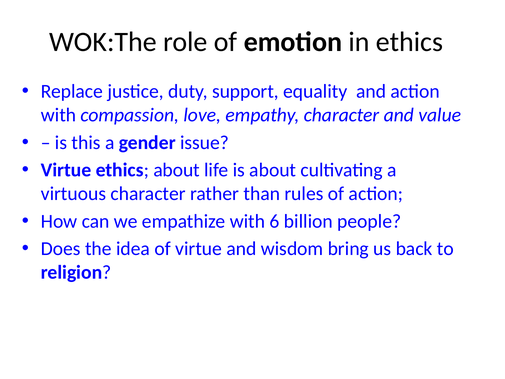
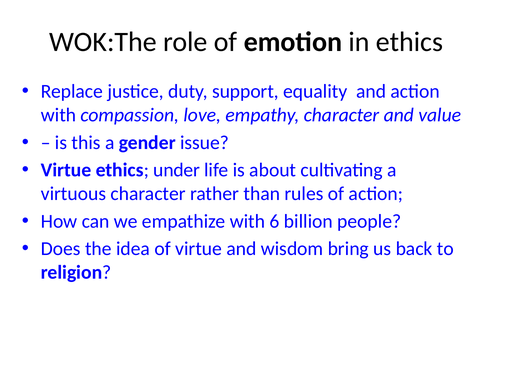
ethics about: about -> under
